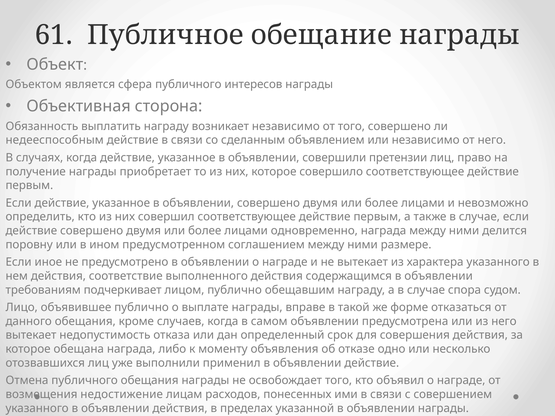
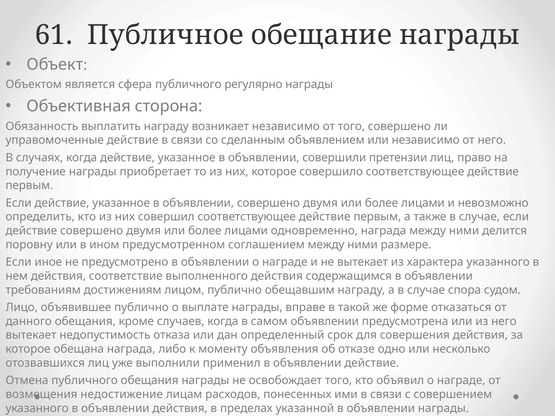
интересов: интересов -> регулярно
недееспособным: недееспособным -> управомоченные
подчеркивает: подчеркивает -> достижениям
